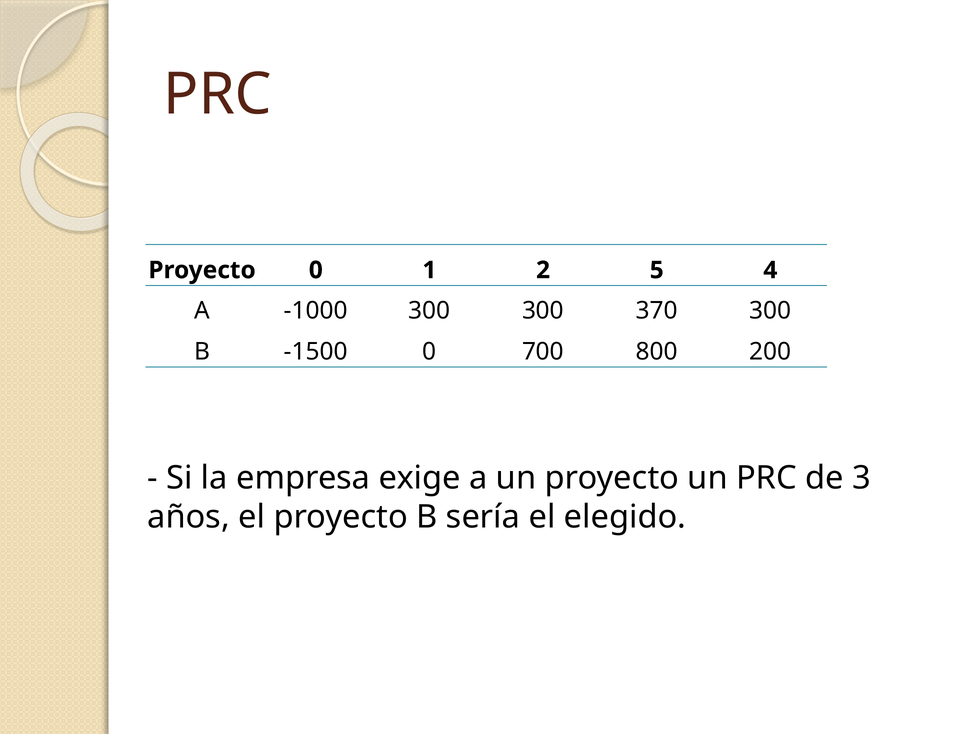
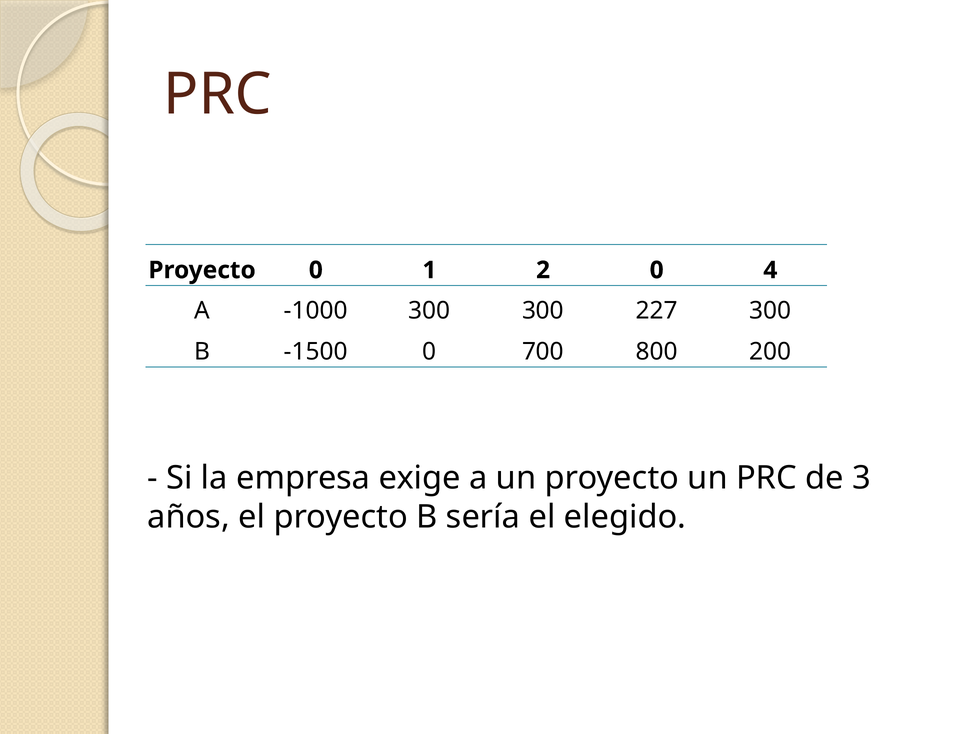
2 5: 5 -> 0
370: 370 -> 227
